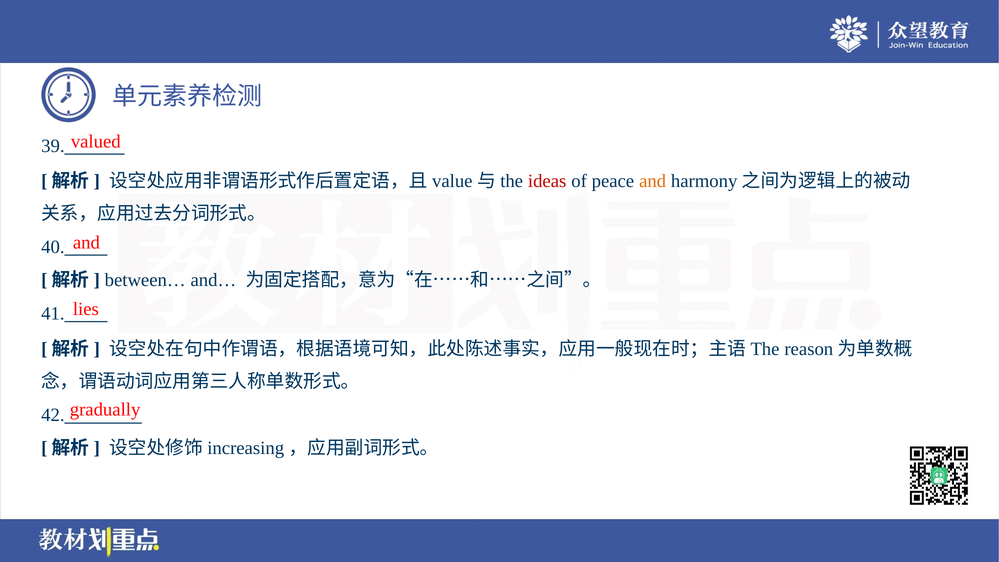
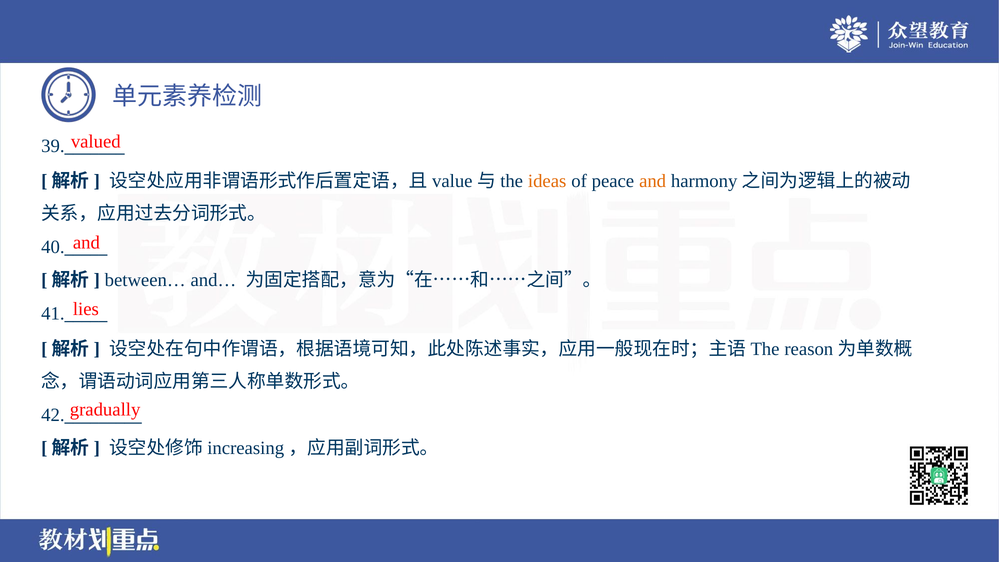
ideas colour: red -> orange
